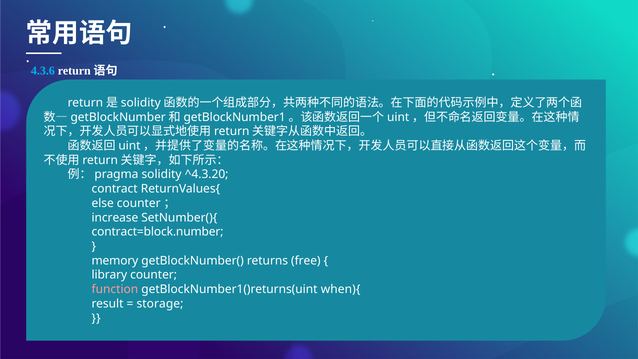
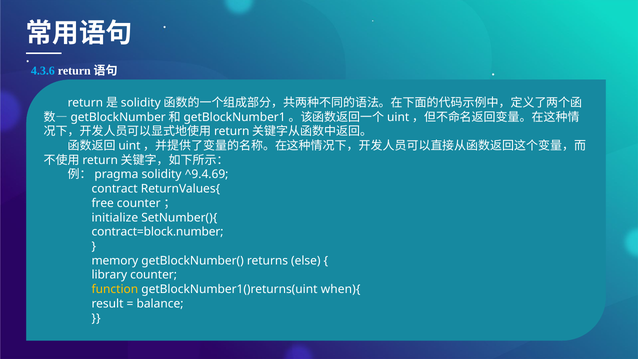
^4.3.20: ^4.3.20 -> ^9.4.69
else: else -> free
increase: increase -> initialize
free: free -> else
function colour: pink -> yellow
storage: storage -> balance
